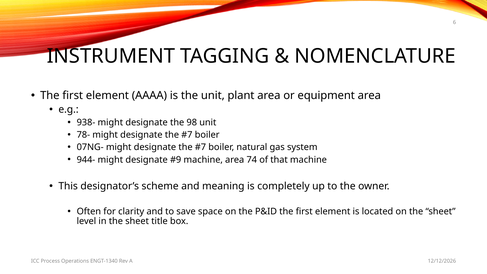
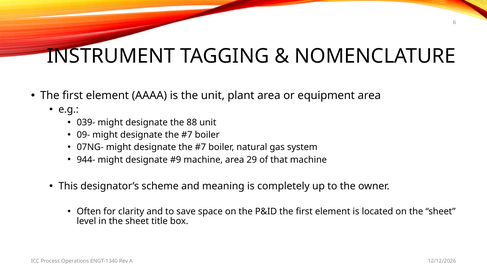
938-: 938- -> 039-
98: 98 -> 88
78-: 78- -> 09-
74: 74 -> 29
